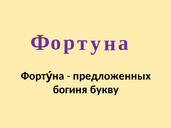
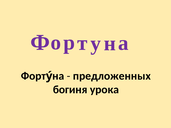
букву: букву -> урока
